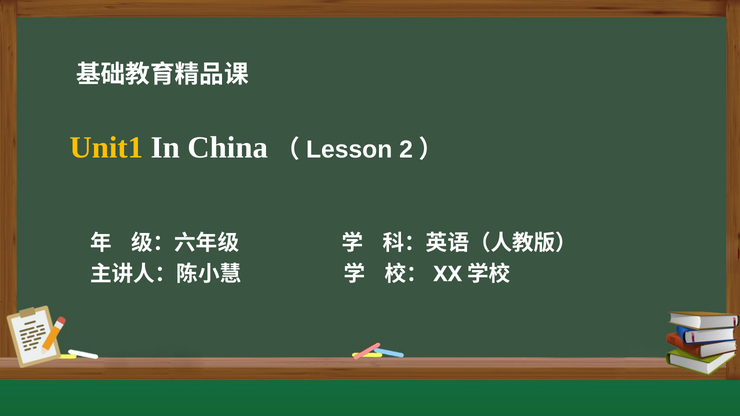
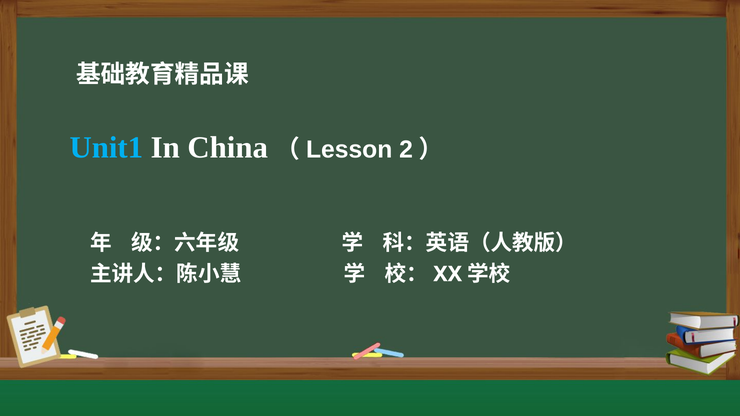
Unit1 colour: yellow -> light blue
